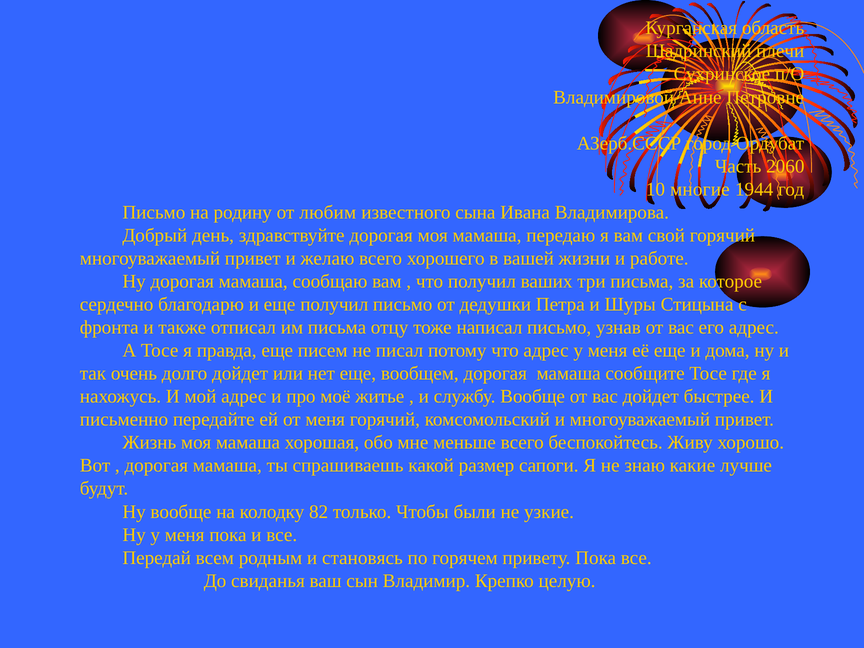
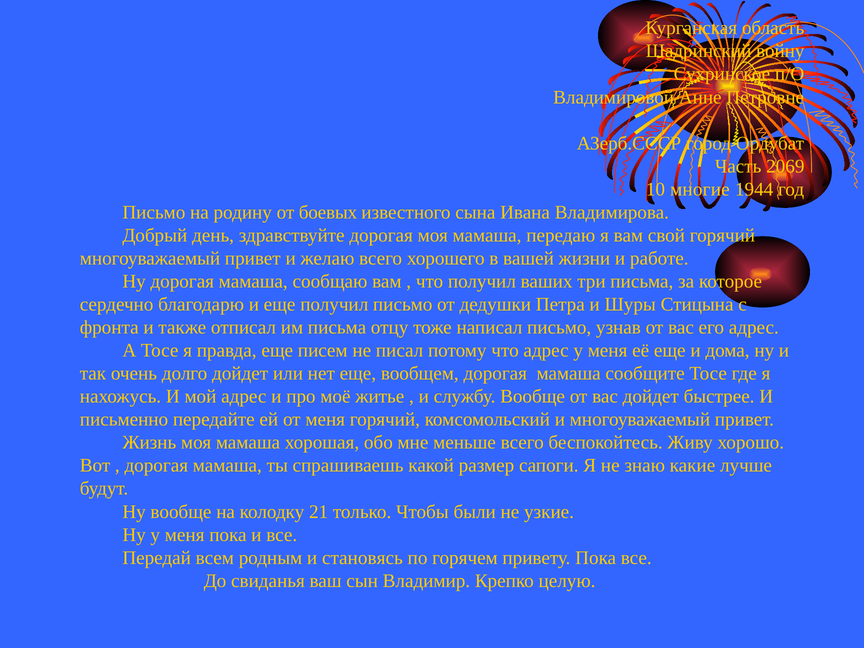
плечи: плечи -> войну
2060: 2060 -> 2069
любим: любим -> боевых
82: 82 -> 21
